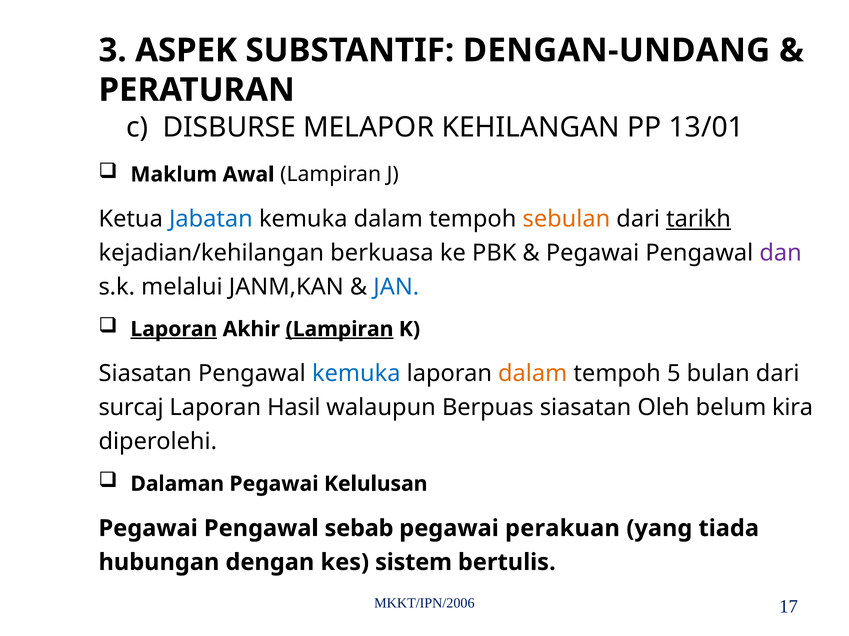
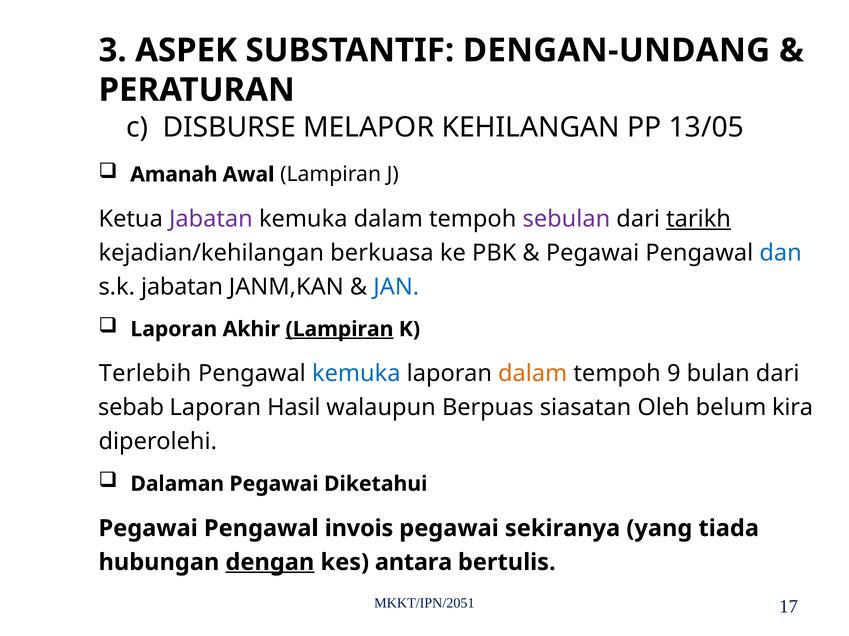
13/01: 13/01 -> 13/05
Maklum: Maklum -> Amanah
Jabatan at (211, 219) colour: blue -> purple
sebulan colour: orange -> purple
dan colour: purple -> blue
s.k melalui: melalui -> jabatan
Laporan at (174, 330) underline: present -> none
Siasatan at (145, 374): Siasatan -> Terlebih
5: 5 -> 9
surcaj: surcaj -> sebab
Kelulusan: Kelulusan -> Diketahui
sebab: sebab -> invois
perakuan: perakuan -> sekiranya
dengan underline: none -> present
sistem: sistem -> antara
MKKT/IPN/2006: MKKT/IPN/2006 -> MKKT/IPN/2051
